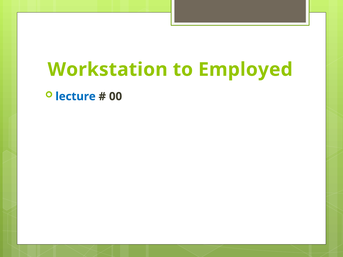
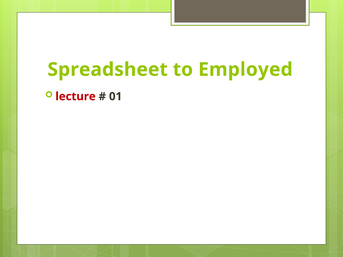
Workstation: Workstation -> Spreadsheet
lecture colour: blue -> red
00: 00 -> 01
